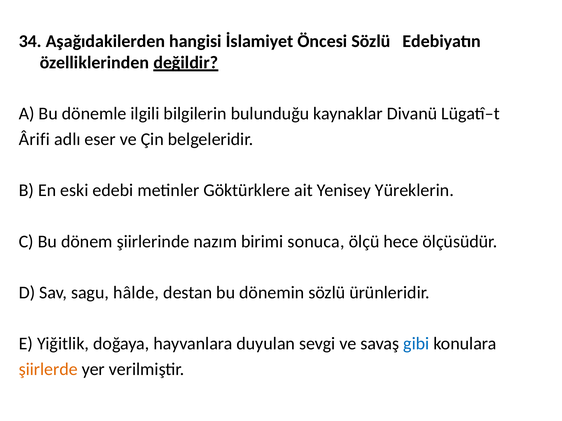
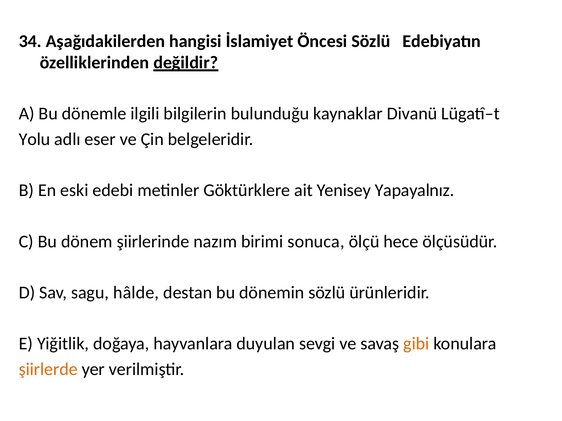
Ârifi: Ârifi -> Yolu
Yüreklerin: Yüreklerin -> Yapayalnız
gibi colour: blue -> orange
